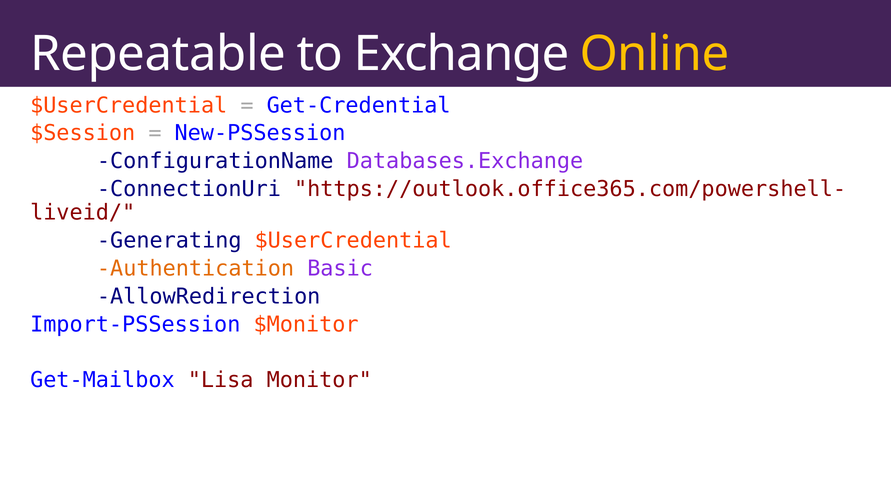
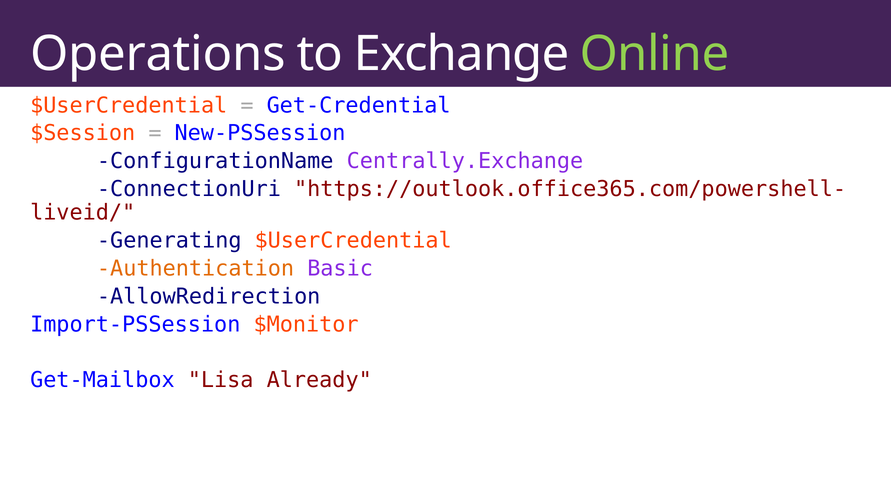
Repeatable: Repeatable -> Operations
Online colour: yellow -> light green
Databases.Exchange: Databases.Exchange -> Centrally.Exchange
Monitor: Monitor -> Already
